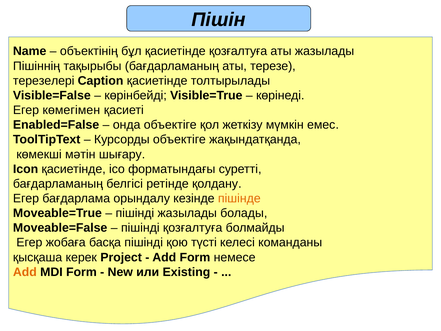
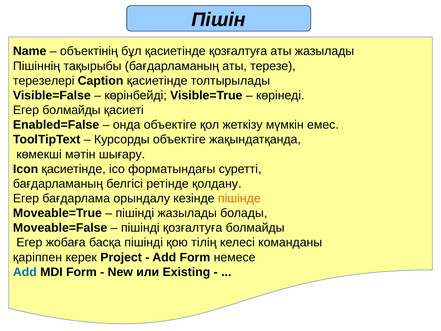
Егер көмегімен: көмегімен -> болмайды
түсті: түсті -> тілің
қысқаша: қысқаша -> қаріппен
Add at (25, 272) colour: orange -> blue
